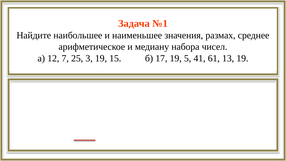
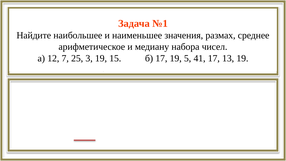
61 at (214, 58): 61 -> 17
